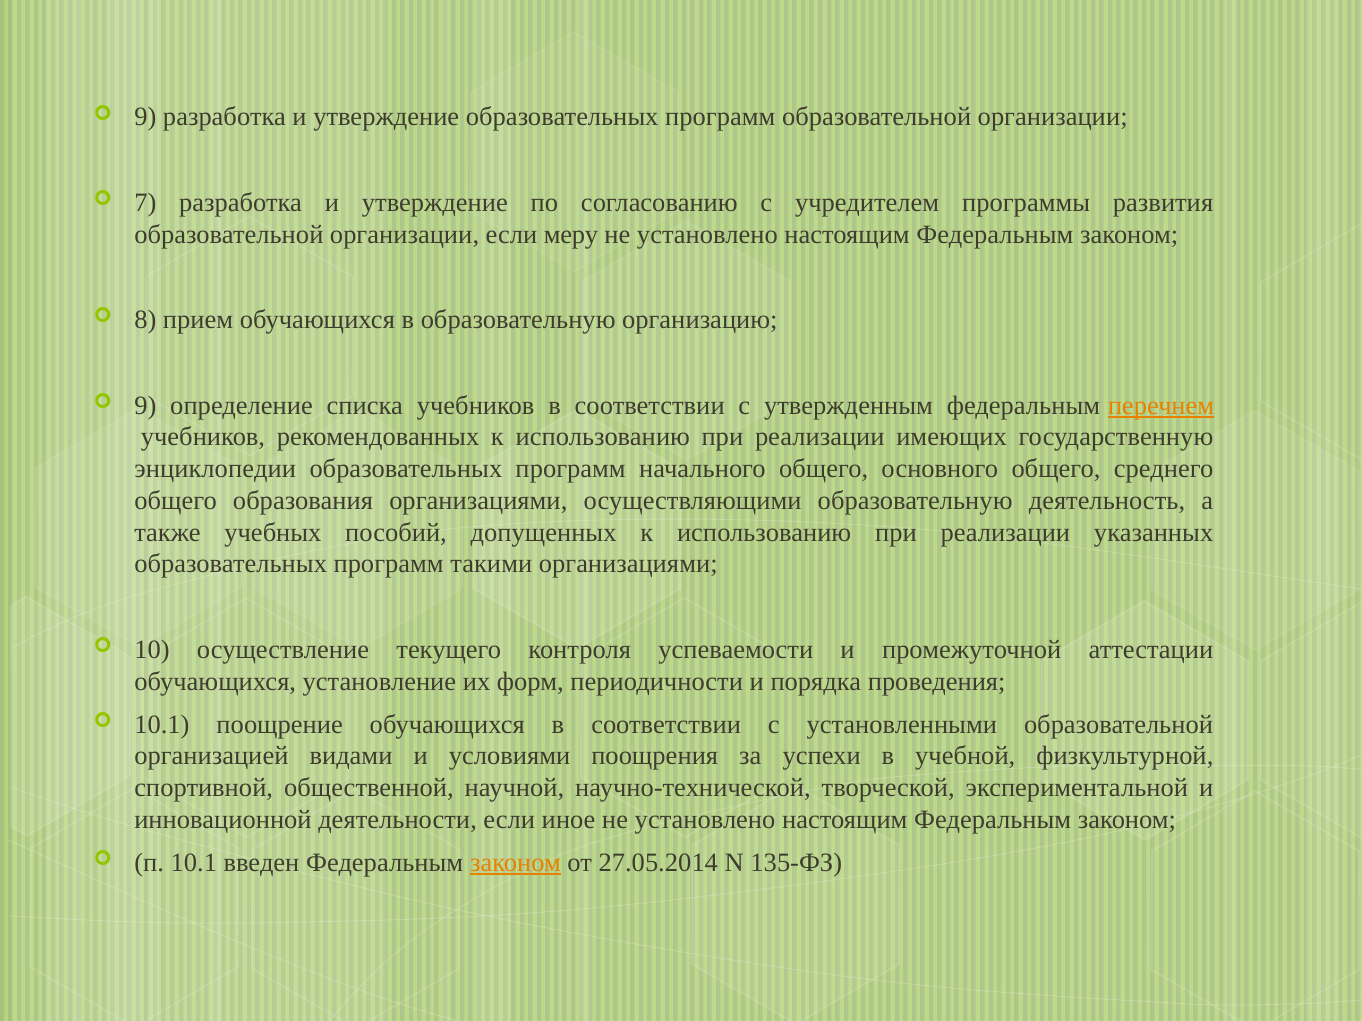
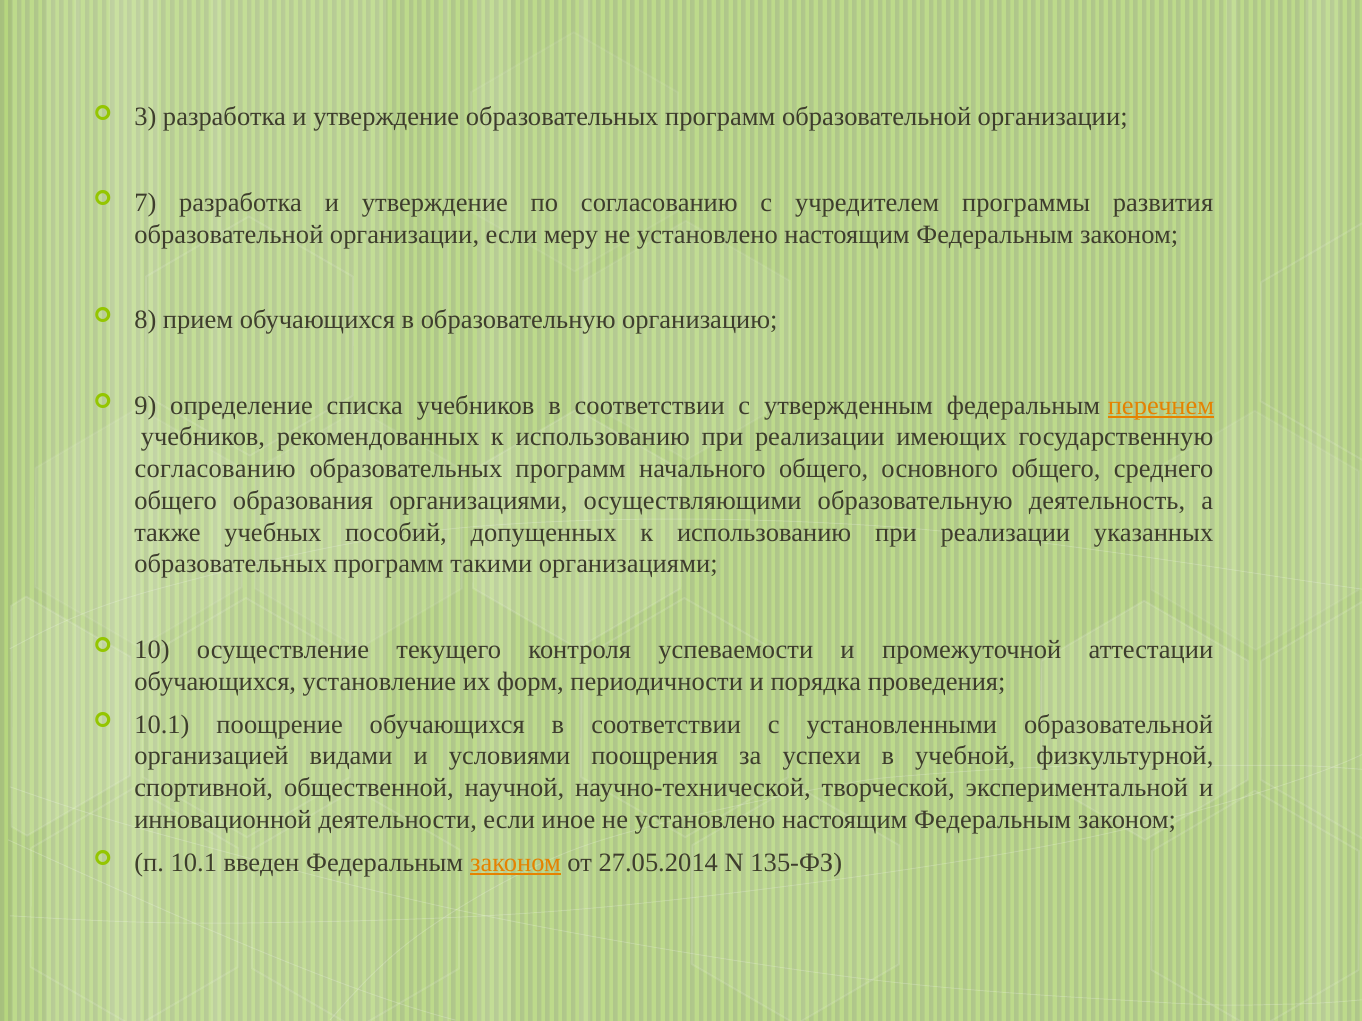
9 at (145, 117): 9 -> 3
энциклопедии at (215, 469): энциклопедии -> согласованию
